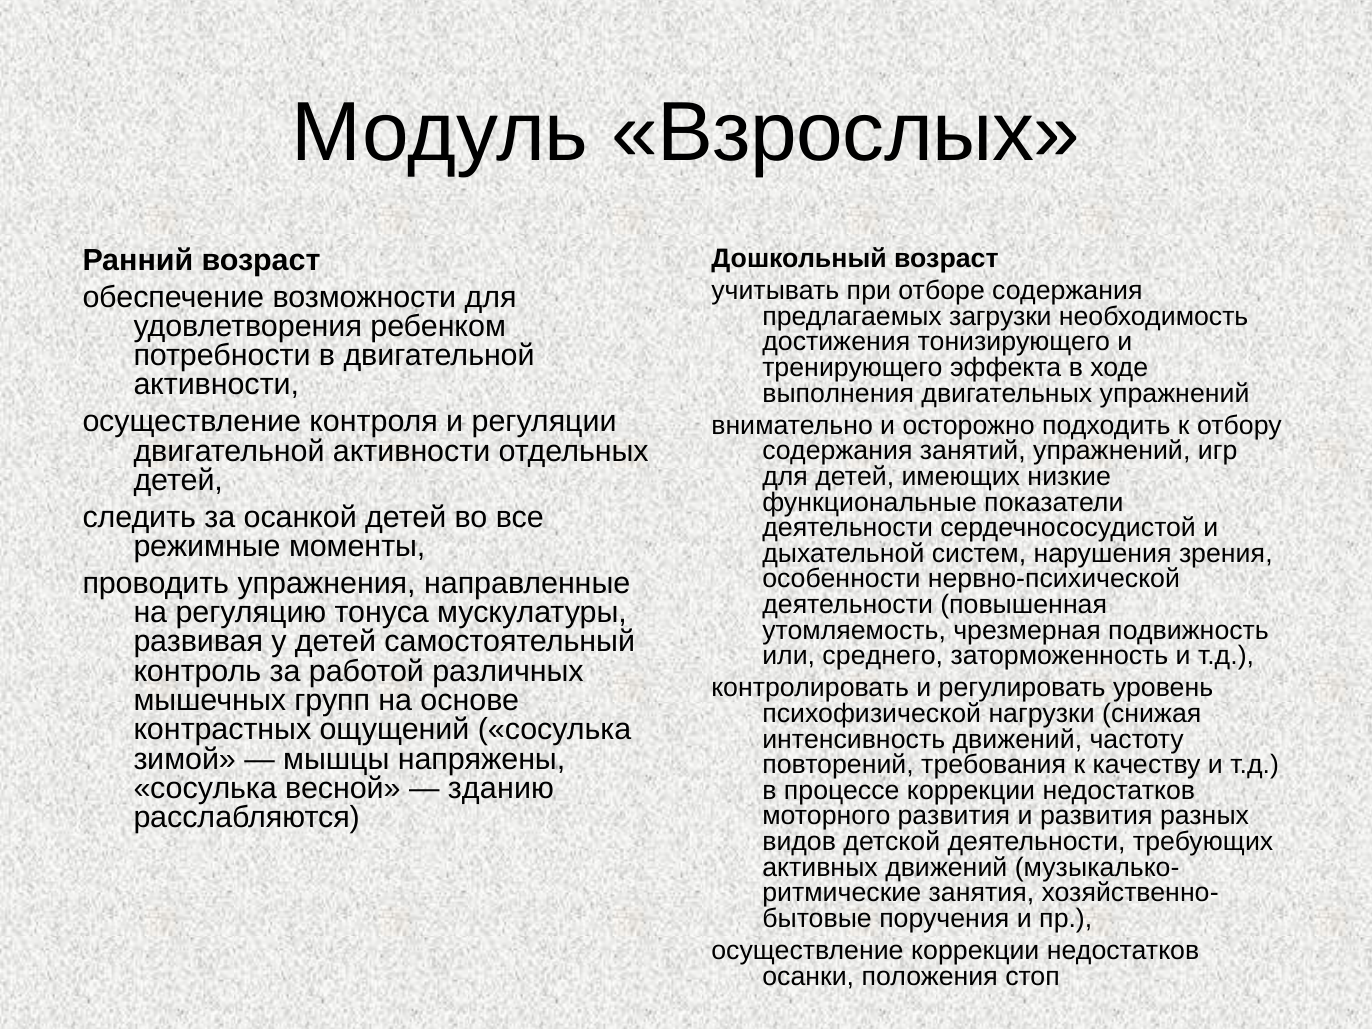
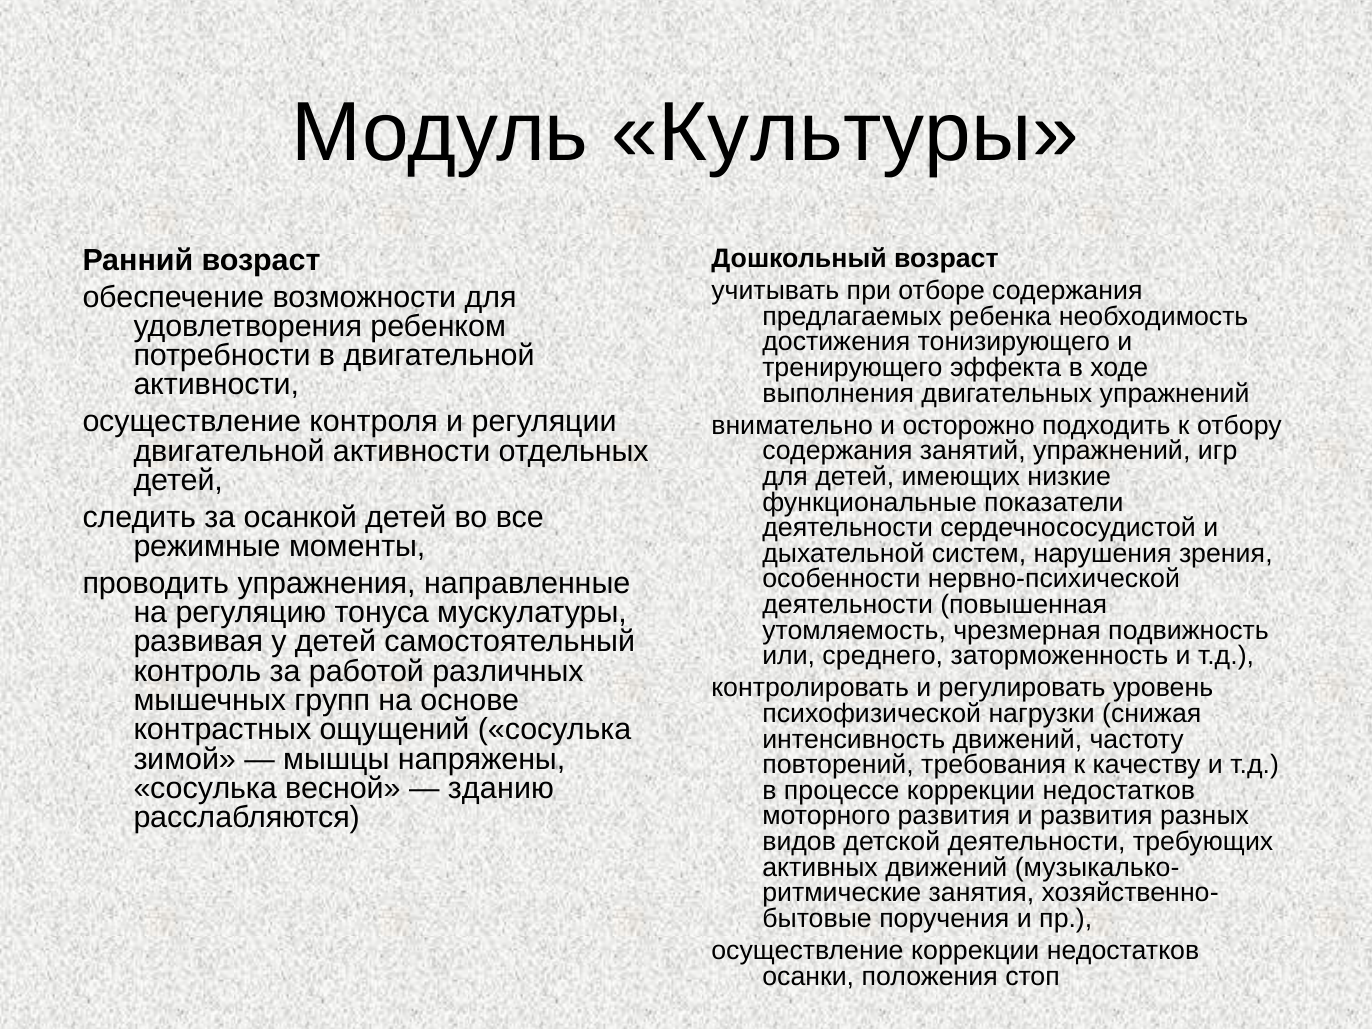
Взрослых: Взрослых -> Культуры
загрузки: загрузки -> ребенка
